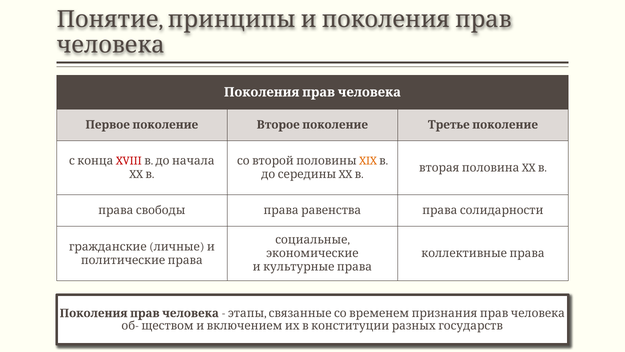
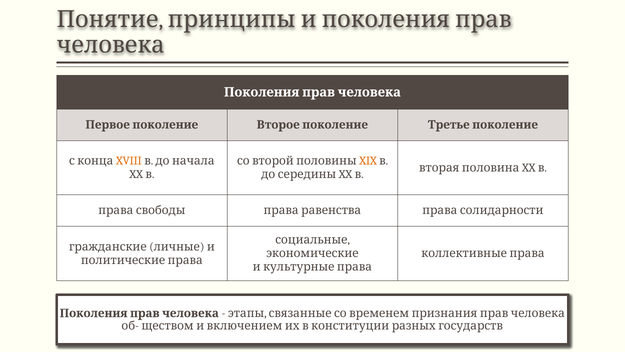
XVIII colour: red -> orange
